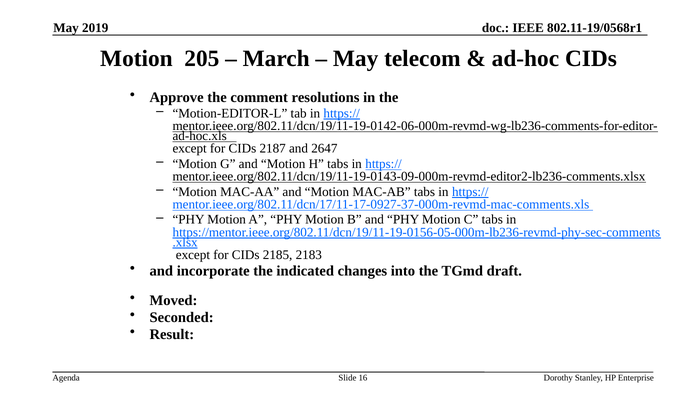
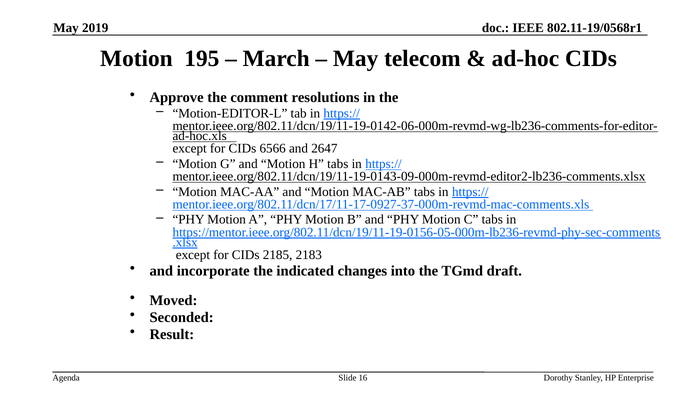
205: 205 -> 195
2187: 2187 -> 6566
